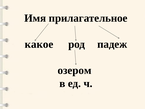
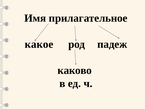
озером: озером -> каково
